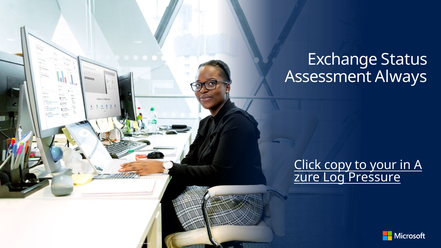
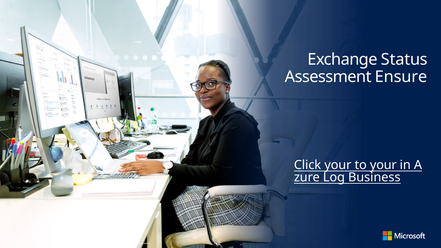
Always: Always -> Ensure
Click copy: copy -> your
Pressure: Pressure -> Business
